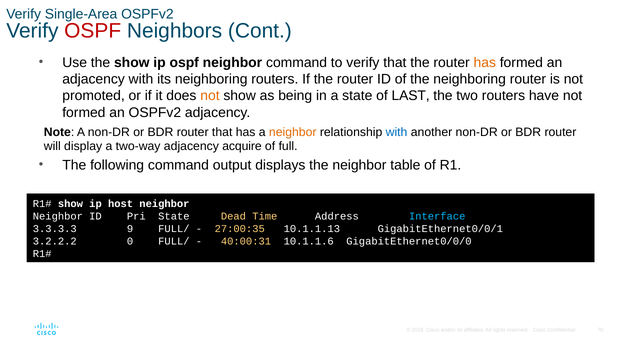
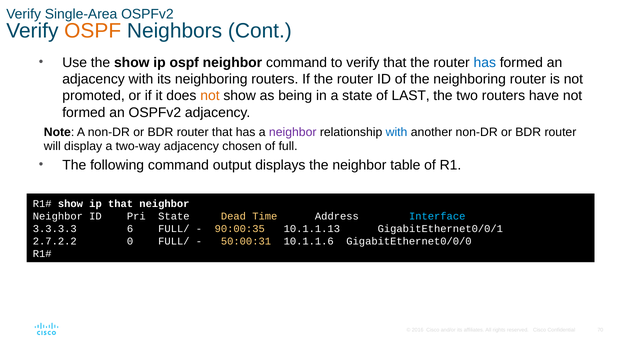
OSPF at (93, 31) colour: red -> orange
has at (485, 63) colour: orange -> blue
neighbor at (293, 133) colour: orange -> purple
acquire: acquire -> chosen
ip host: host -> that
9: 9 -> 6
27:00:35: 27:00:35 -> 90:00:35
3.2.2.2: 3.2.2.2 -> 2.7.2.2
40:00:31: 40:00:31 -> 50:00:31
